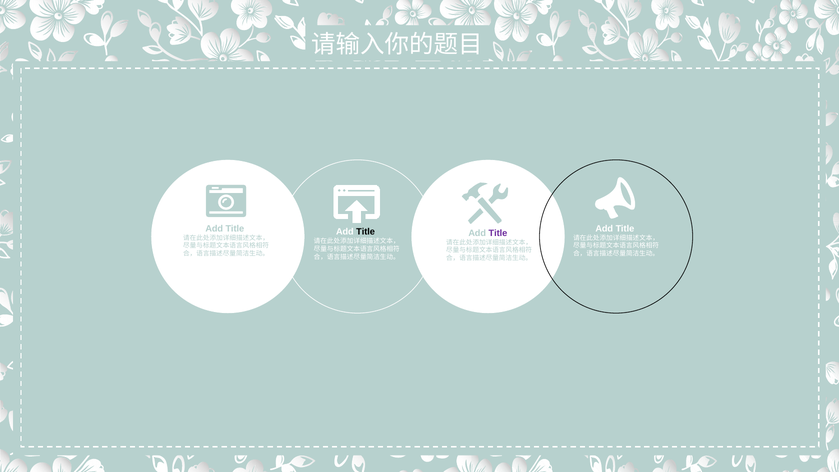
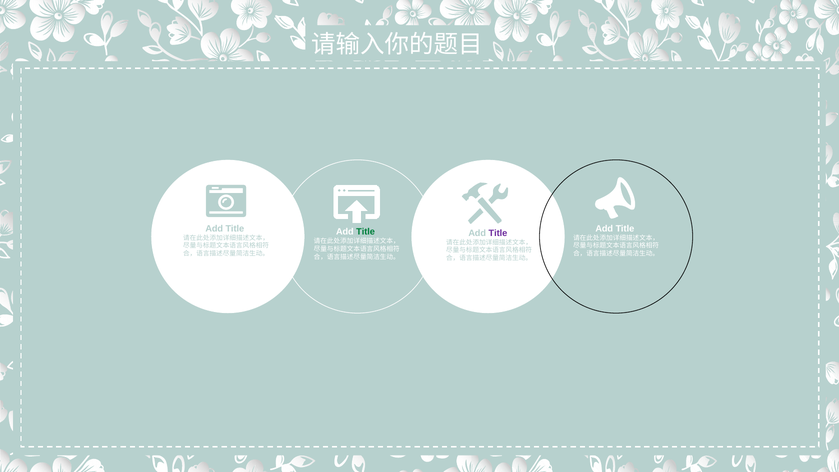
Title at (366, 232) colour: black -> green
